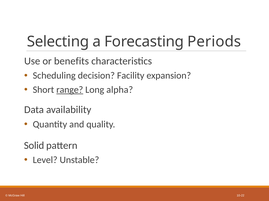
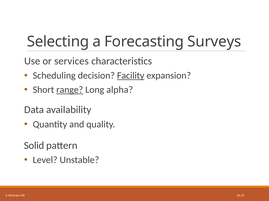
Periods: Periods -> Surveys
benefits: benefits -> services
Facility underline: none -> present
